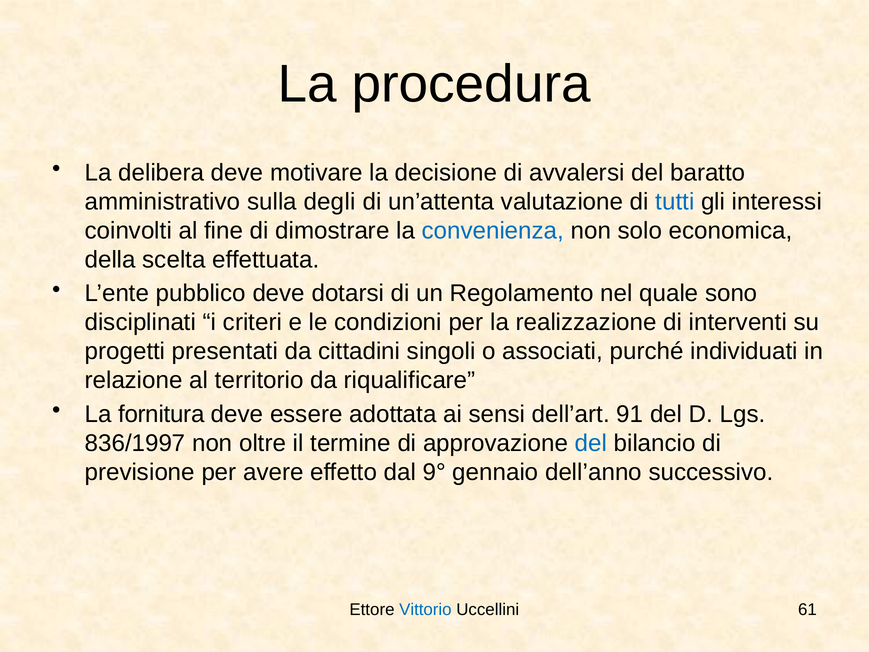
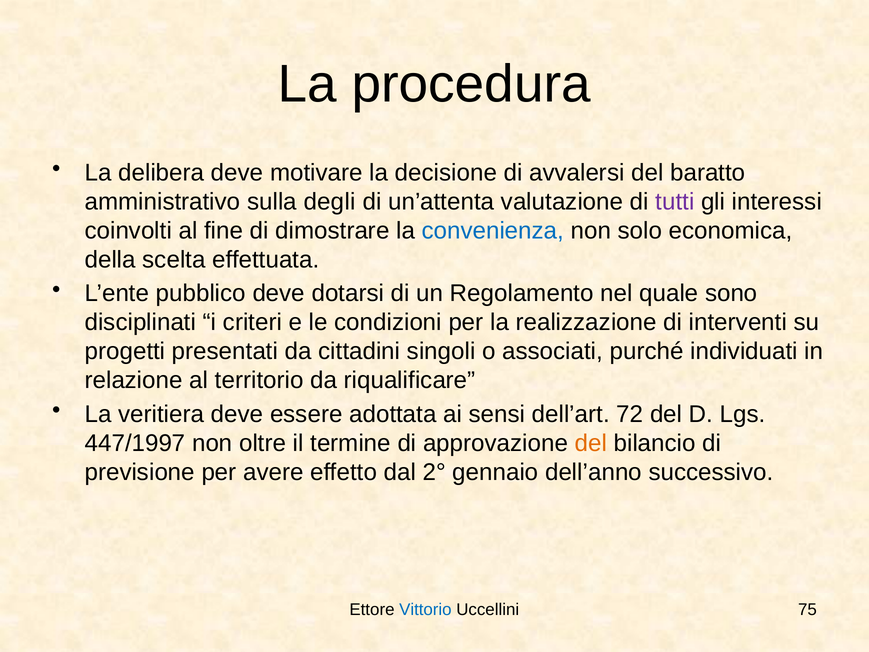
tutti colour: blue -> purple
fornitura: fornitura -> veritiera
91: 91 -> 72
836/1997: 836/1997 -> 447/1997
del at (591, 443) colour: blue -> orange
9°: 9° -> 2°
61: 61 -> 75
